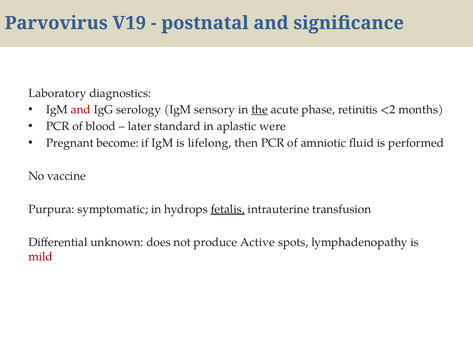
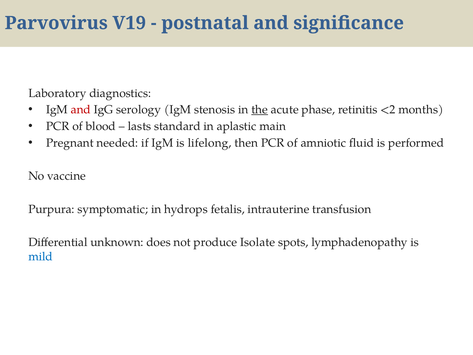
sensory: sensory -> stenosis
later: later -> lasts
were: were -> main
become: become -> needed
fetalis underline: present -> none
Active: Active -> Isolate
mild colour: red -> blue
